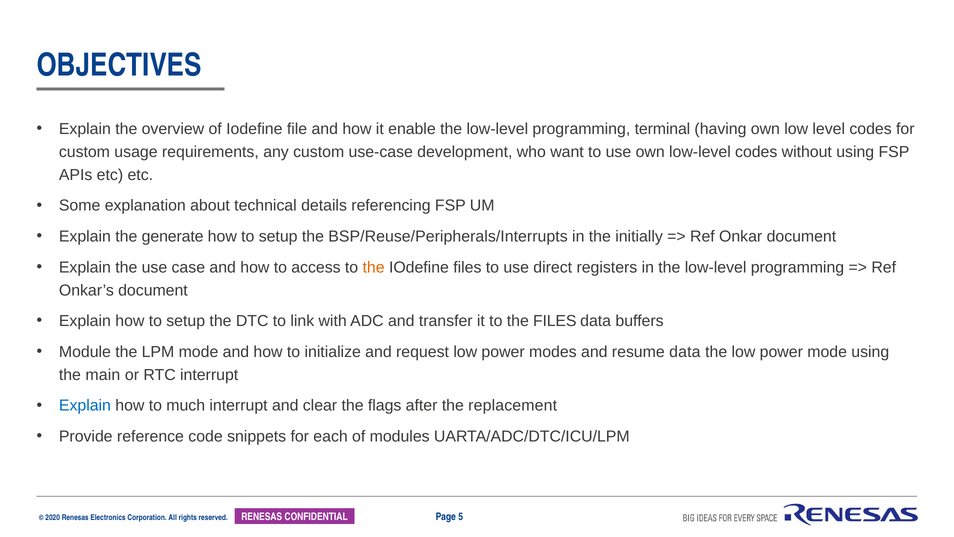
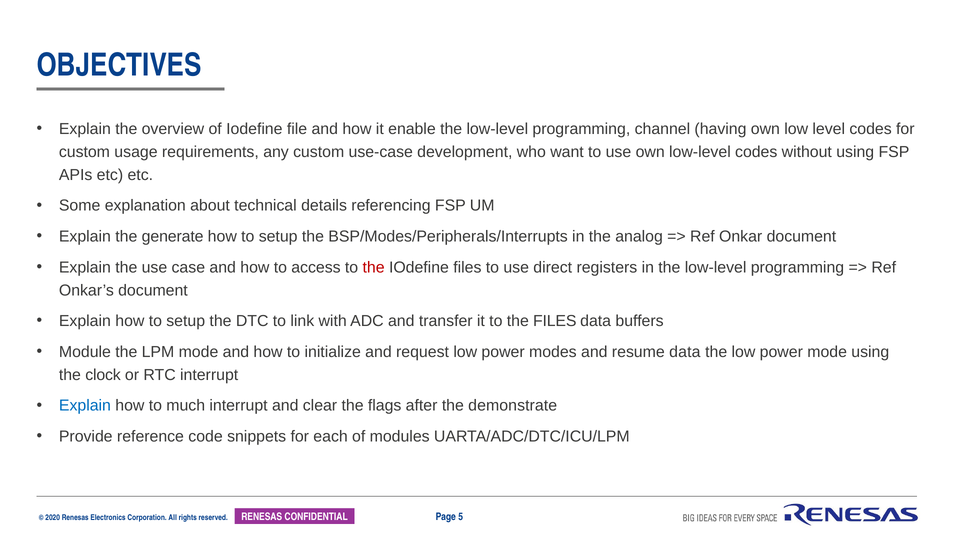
terminal: terminal -> channel
BSP/Reuse/Peripherals/Interrupts: BSP/Reuse/Peripherals/Interrupts -> BSP/Modes/Peripherals/Interrupts
initially: initially -> analog
the at (374, 267) colour: orange -> red
main: main -> clock
replacement: replacement -> demonstrate
